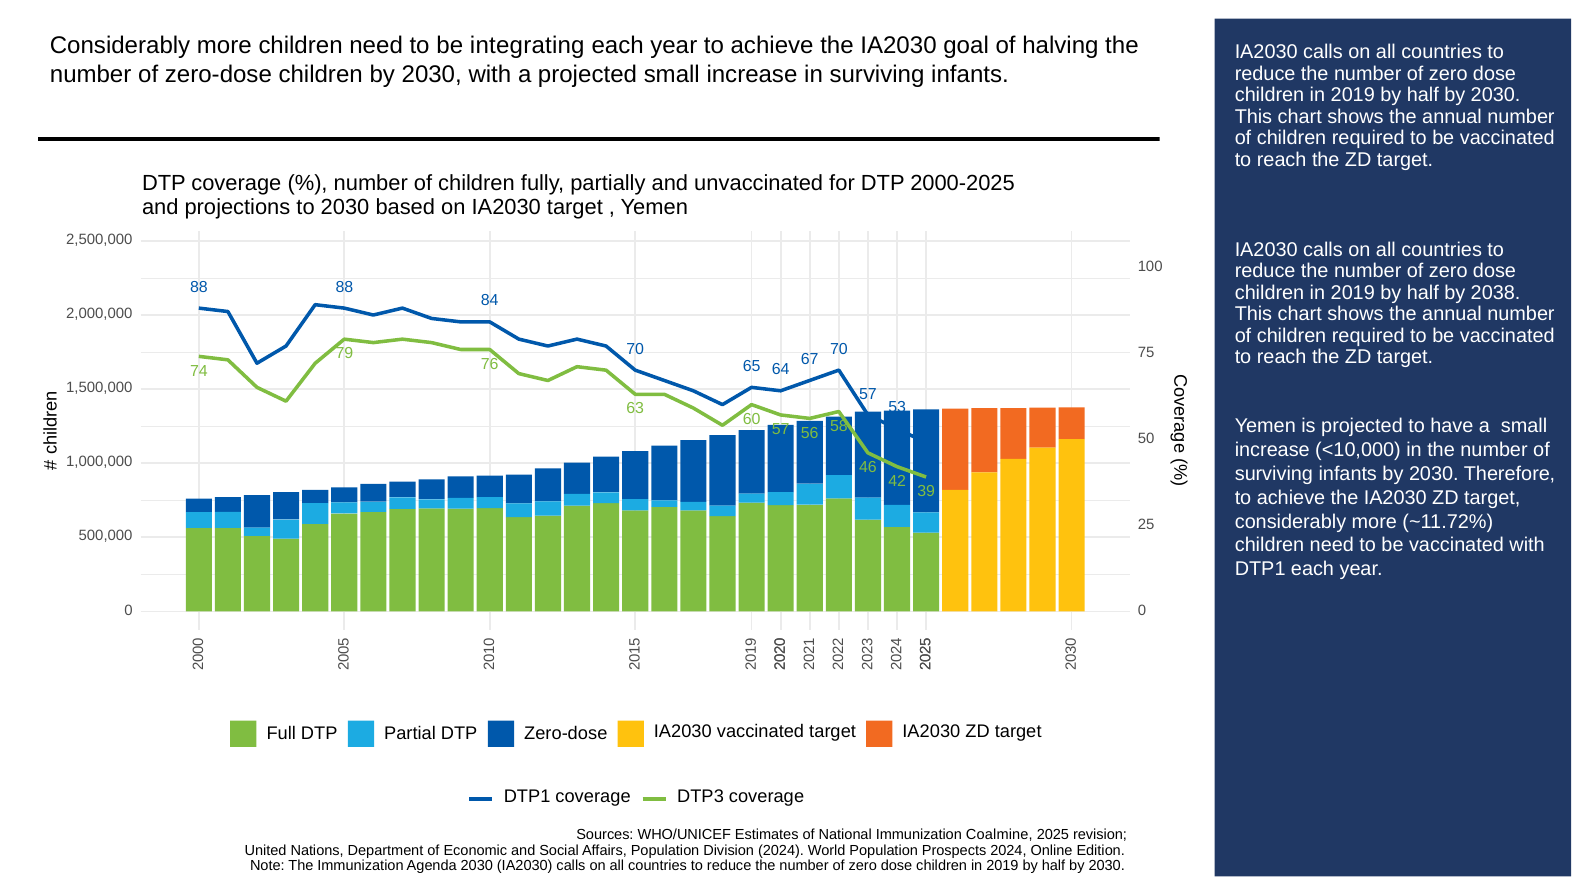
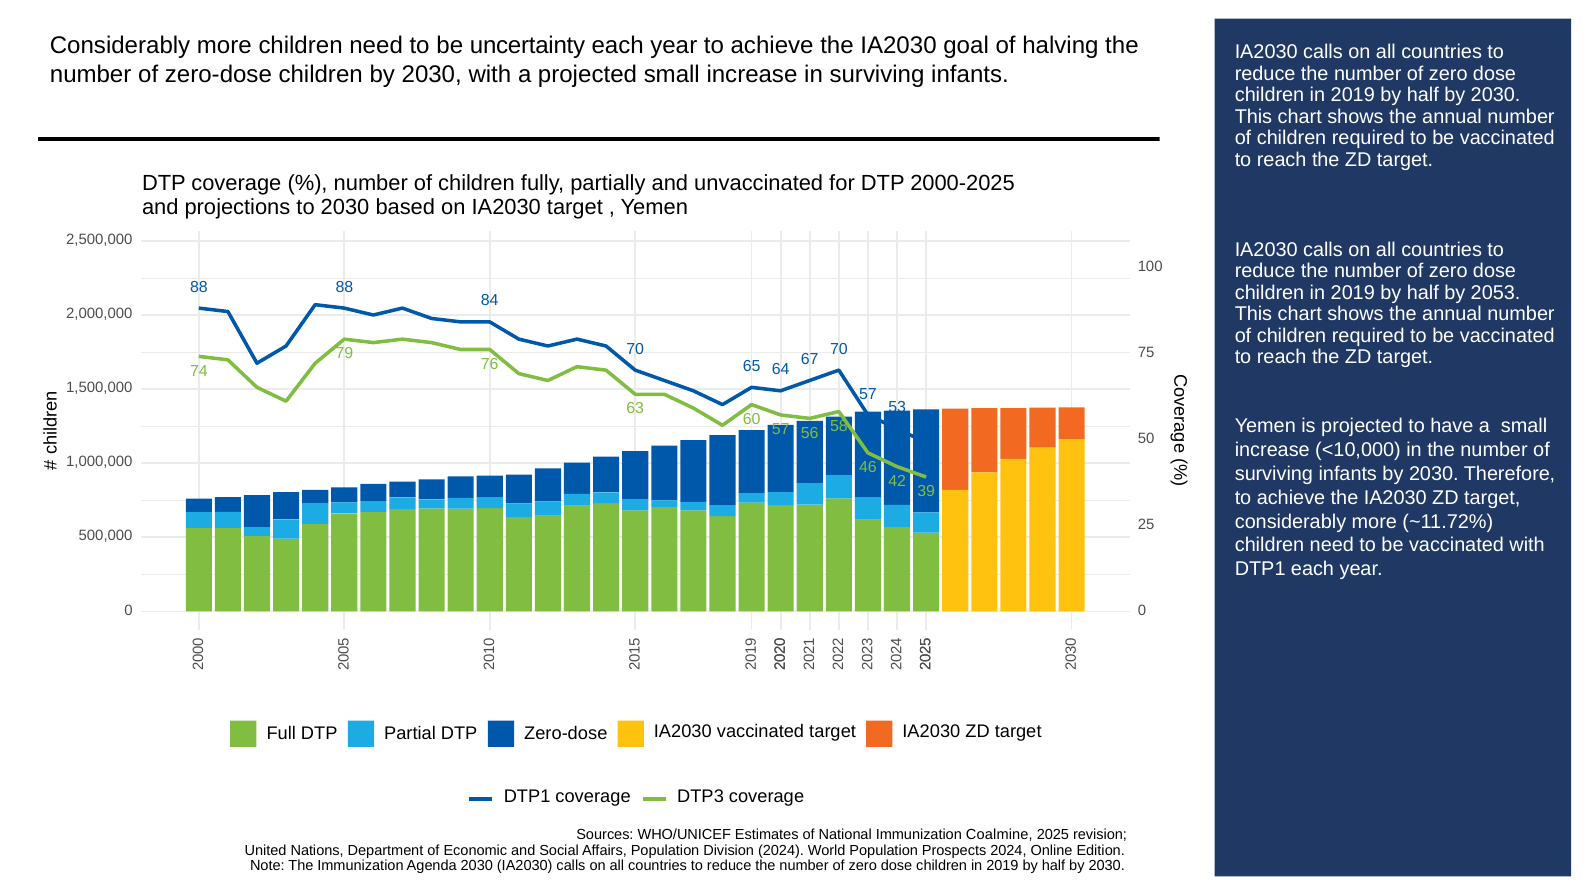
integrating: integrating -> uncertainty
2038: 2038 -> 2053
